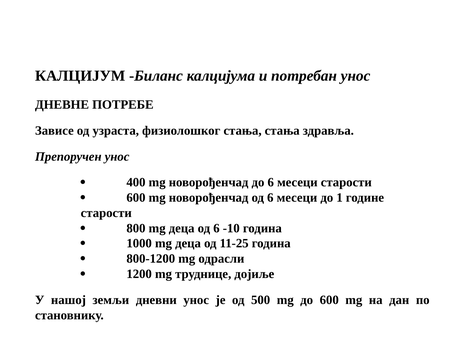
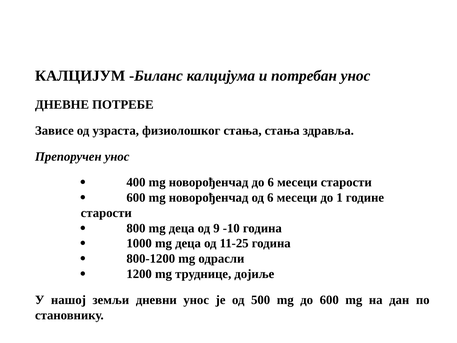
деца од 6: 6 -> 9
